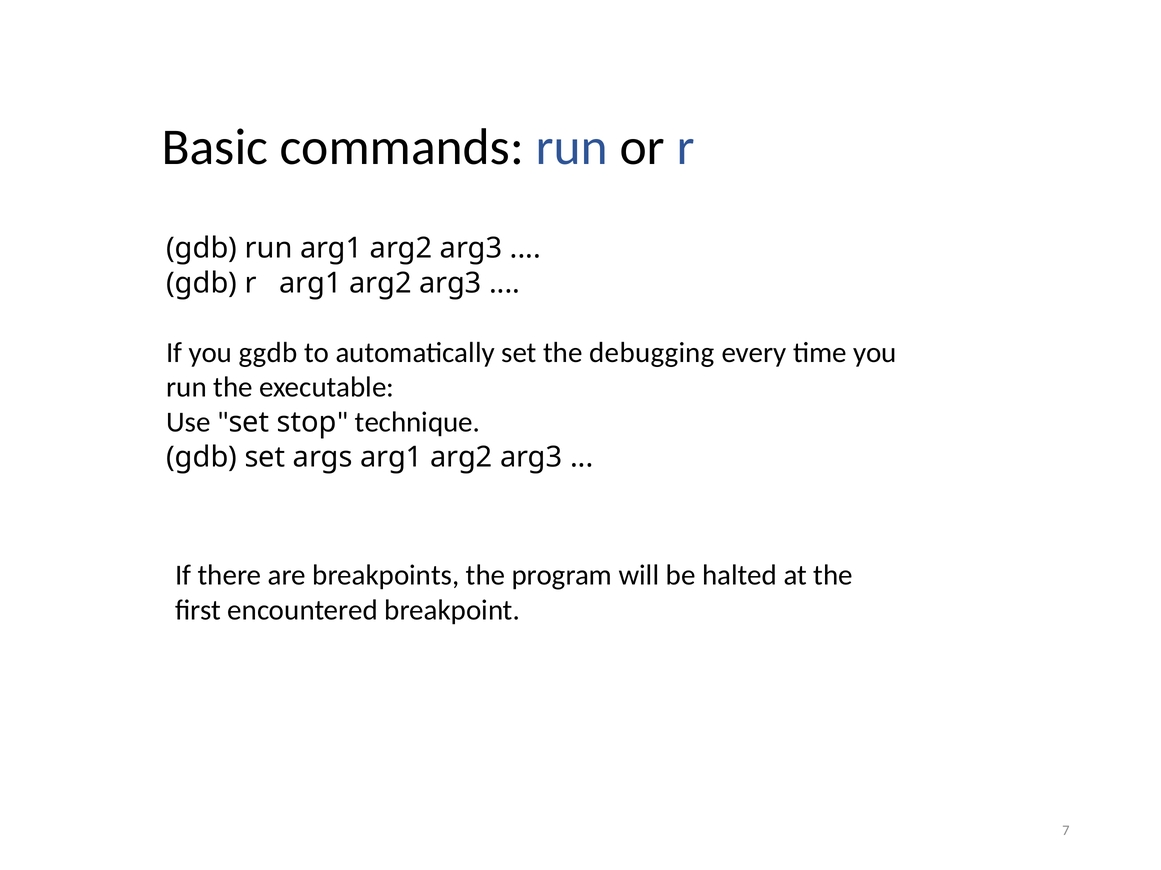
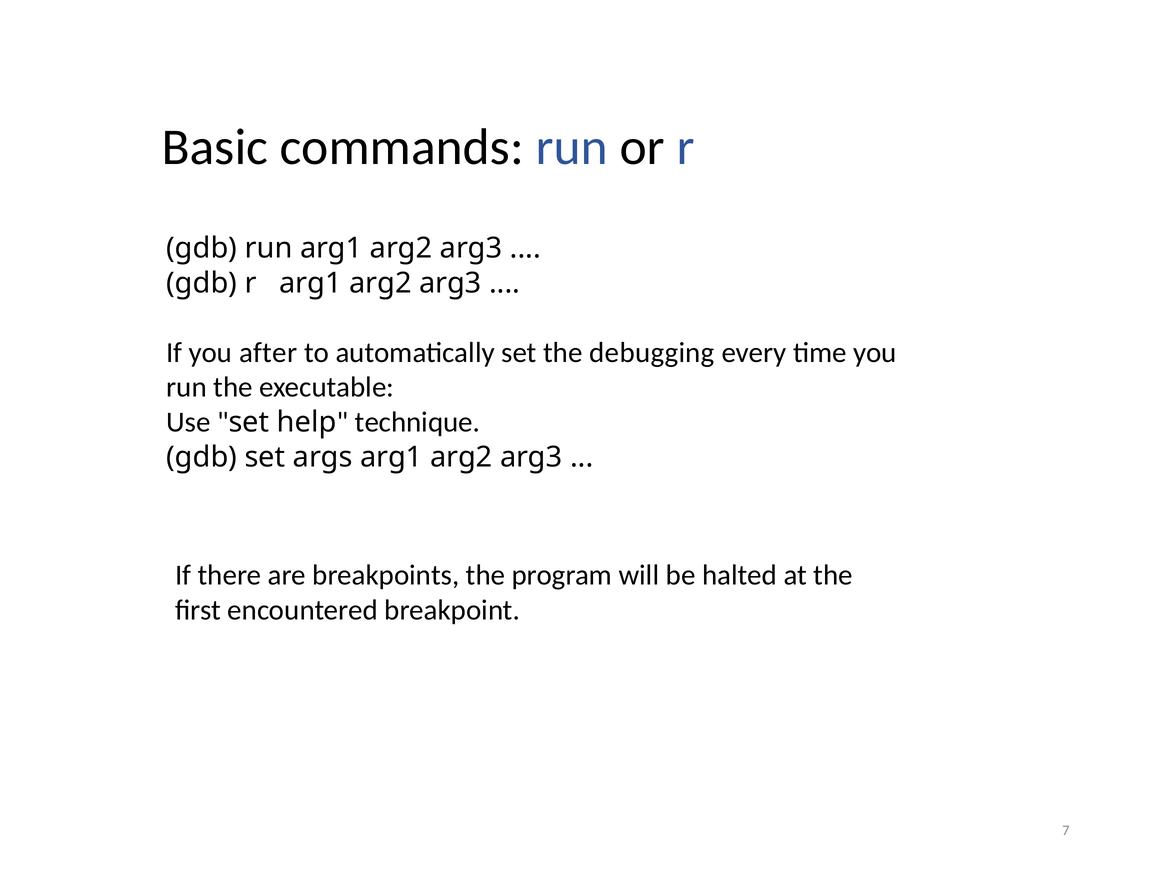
ggdb: ggdb -> after
stop: stop -> help
